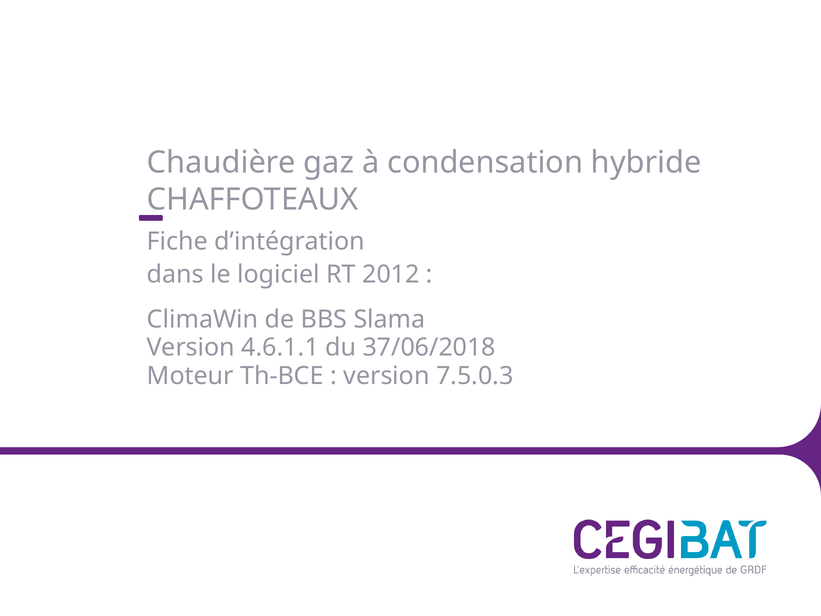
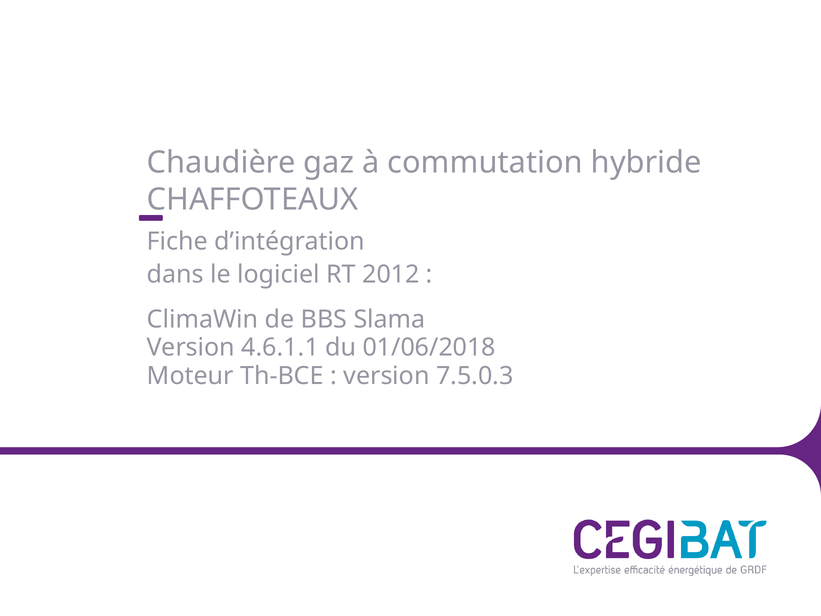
condensation: condensation -> commutation
37/06/2018: 37/06/2018 -> 01/06/2018
